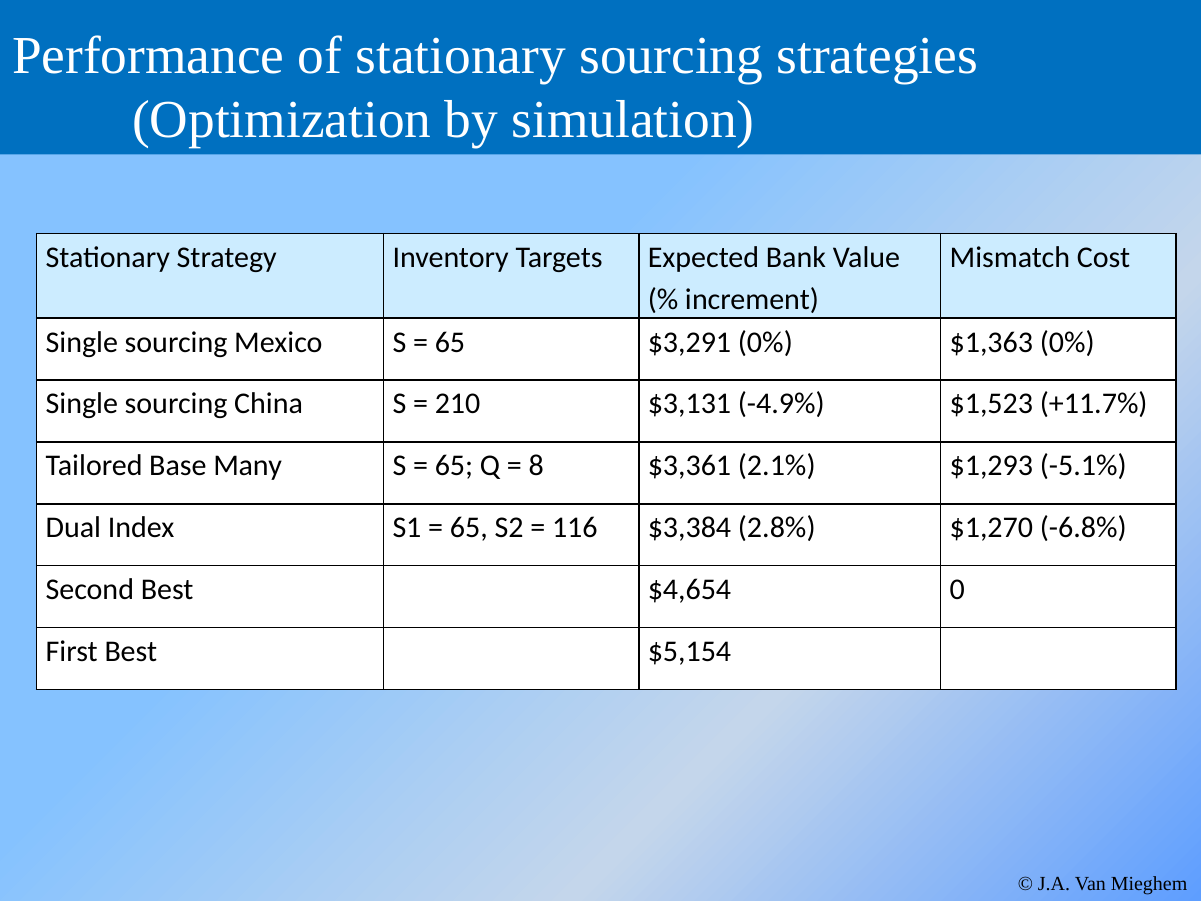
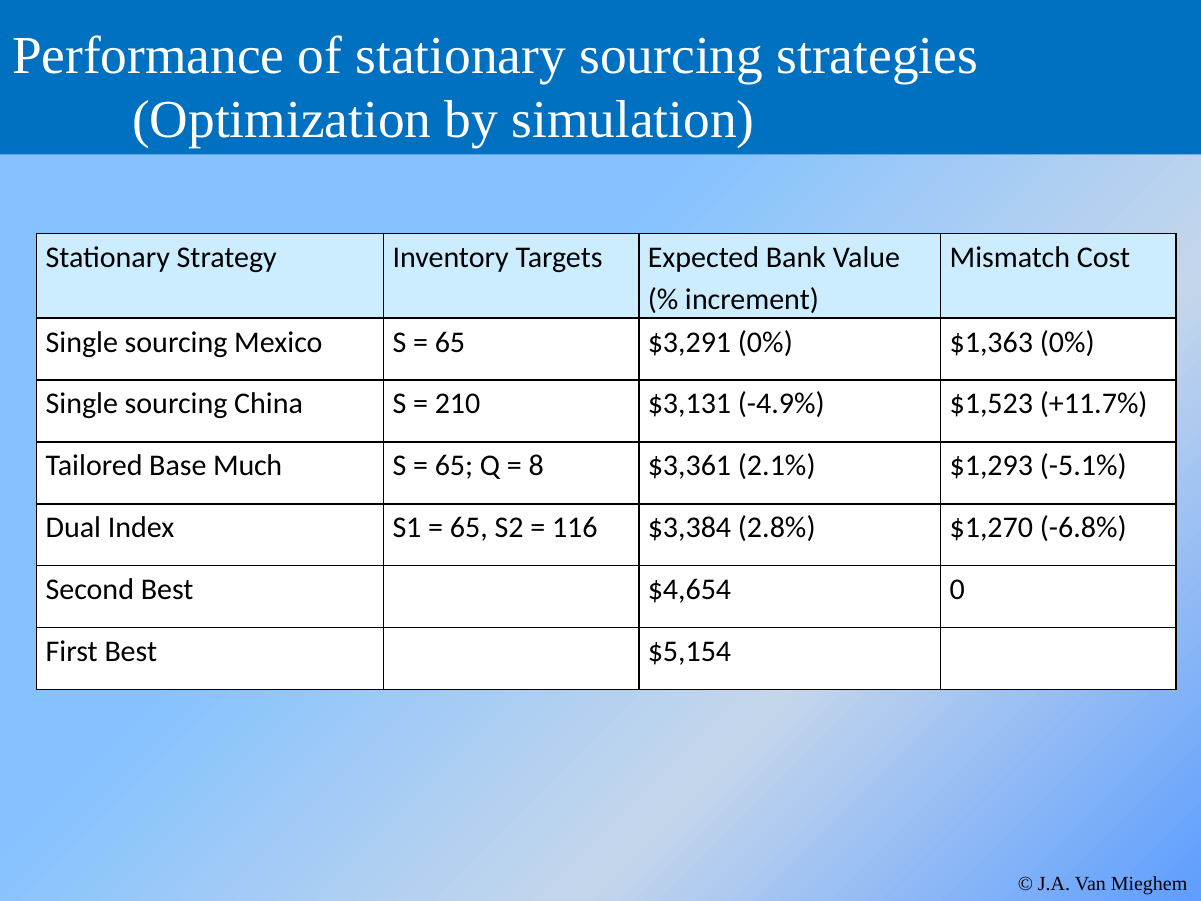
Many: Many -> Much
